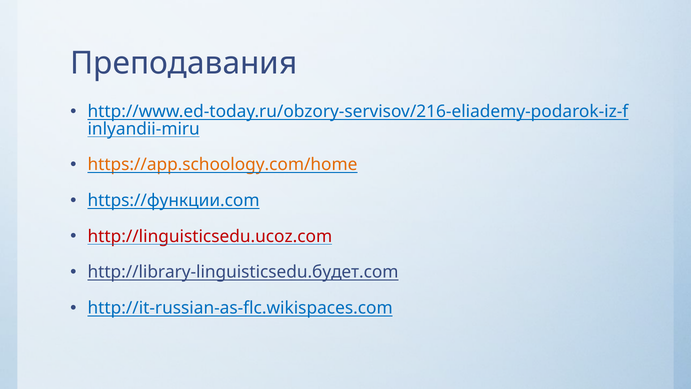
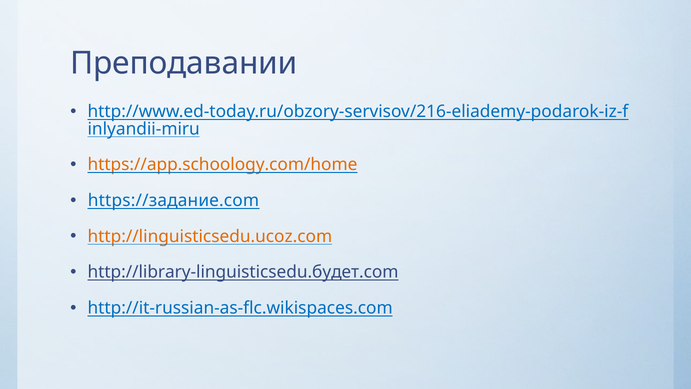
Преподавания: Преподавания -> Преподавании
https://функции.com: https://функции.com -> https://задание.com
http://linguisticsedu.ucoz.com colour: red -> orange
